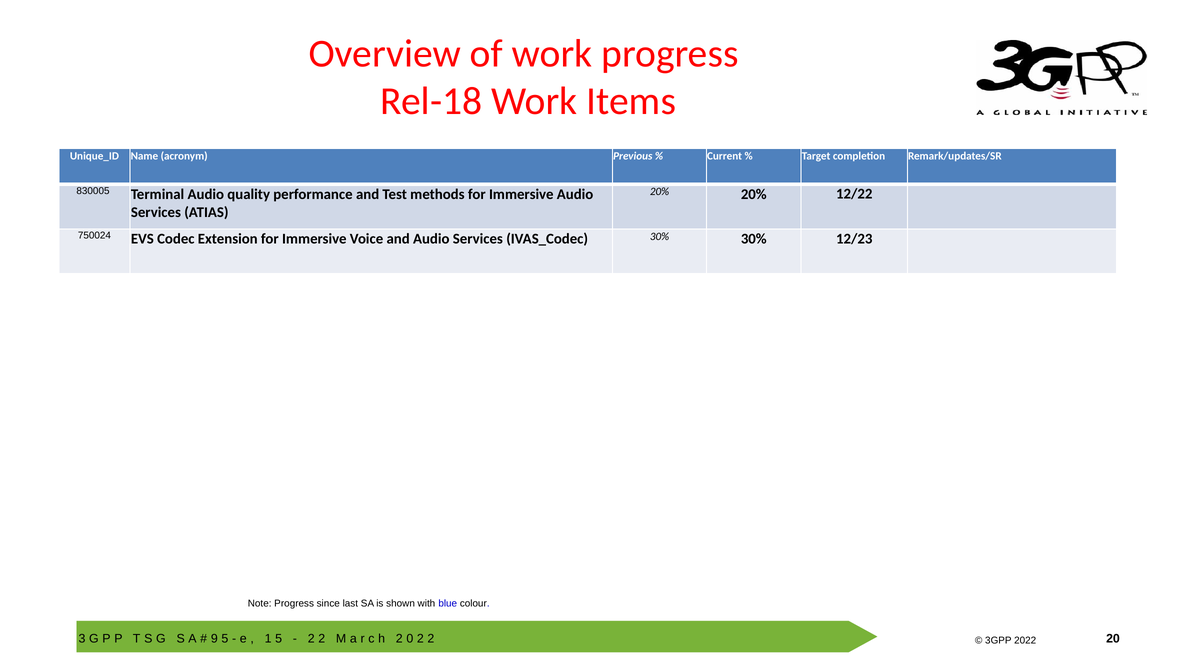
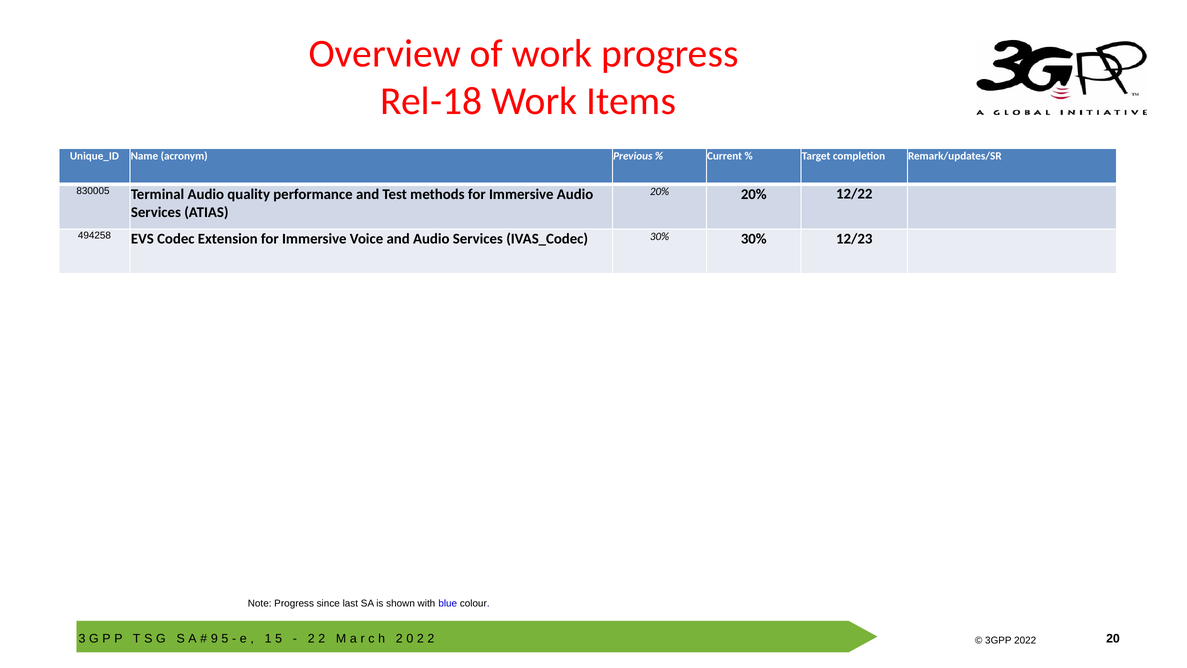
750024: 750024 -> 494258
